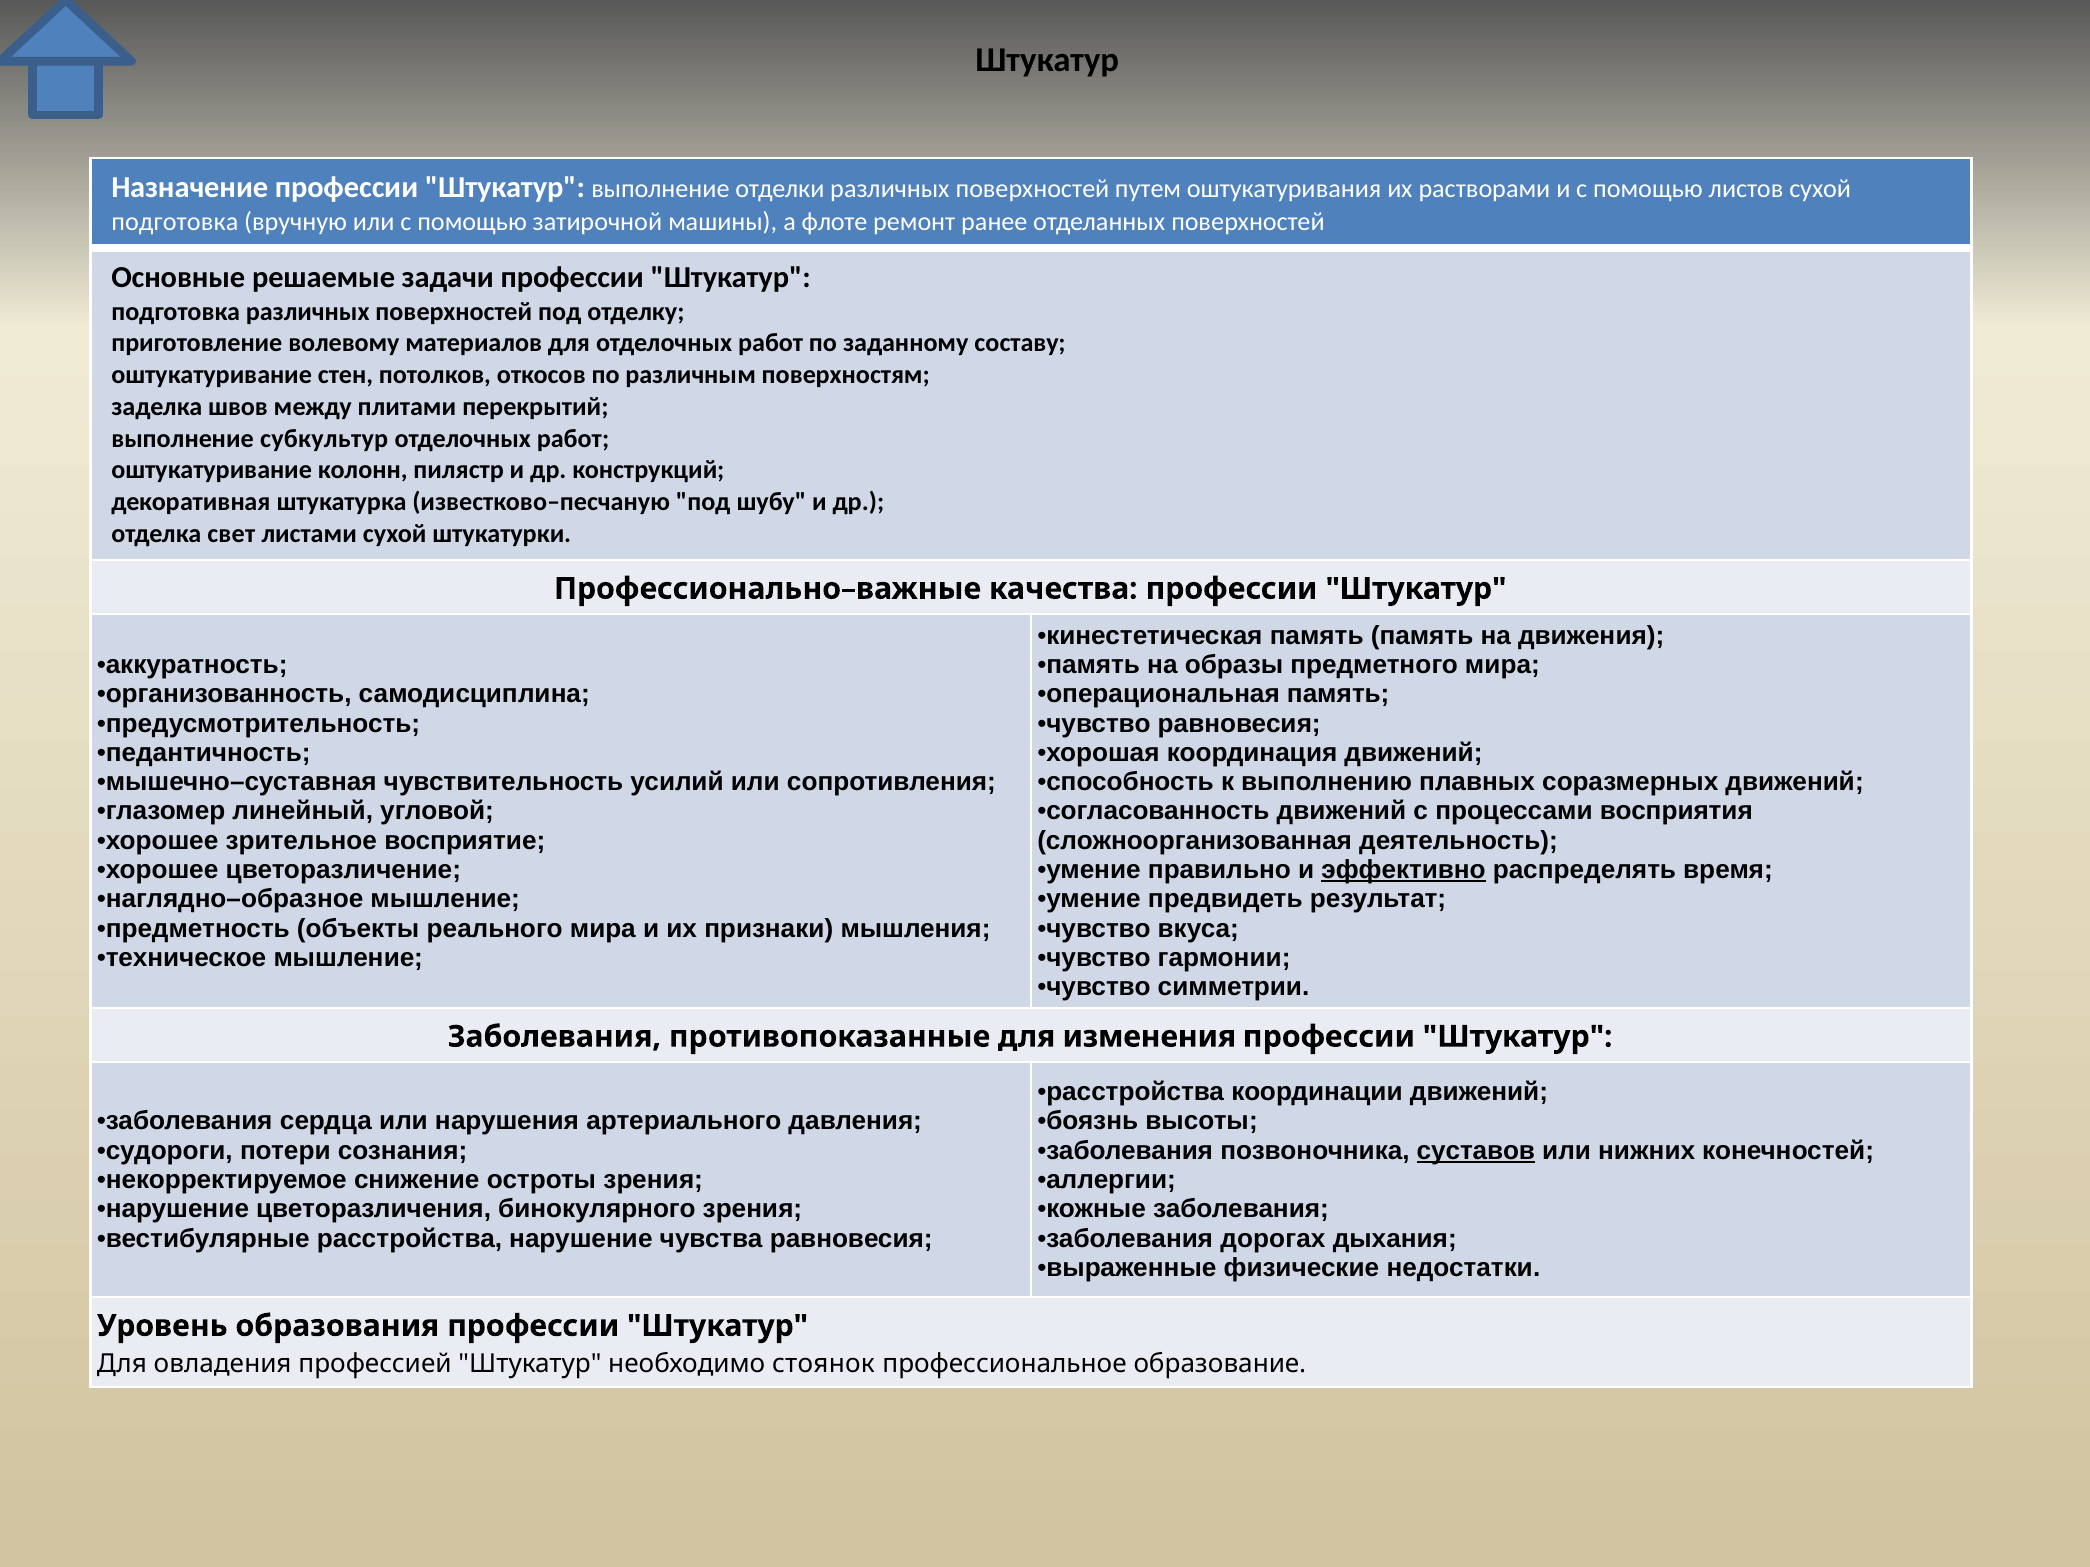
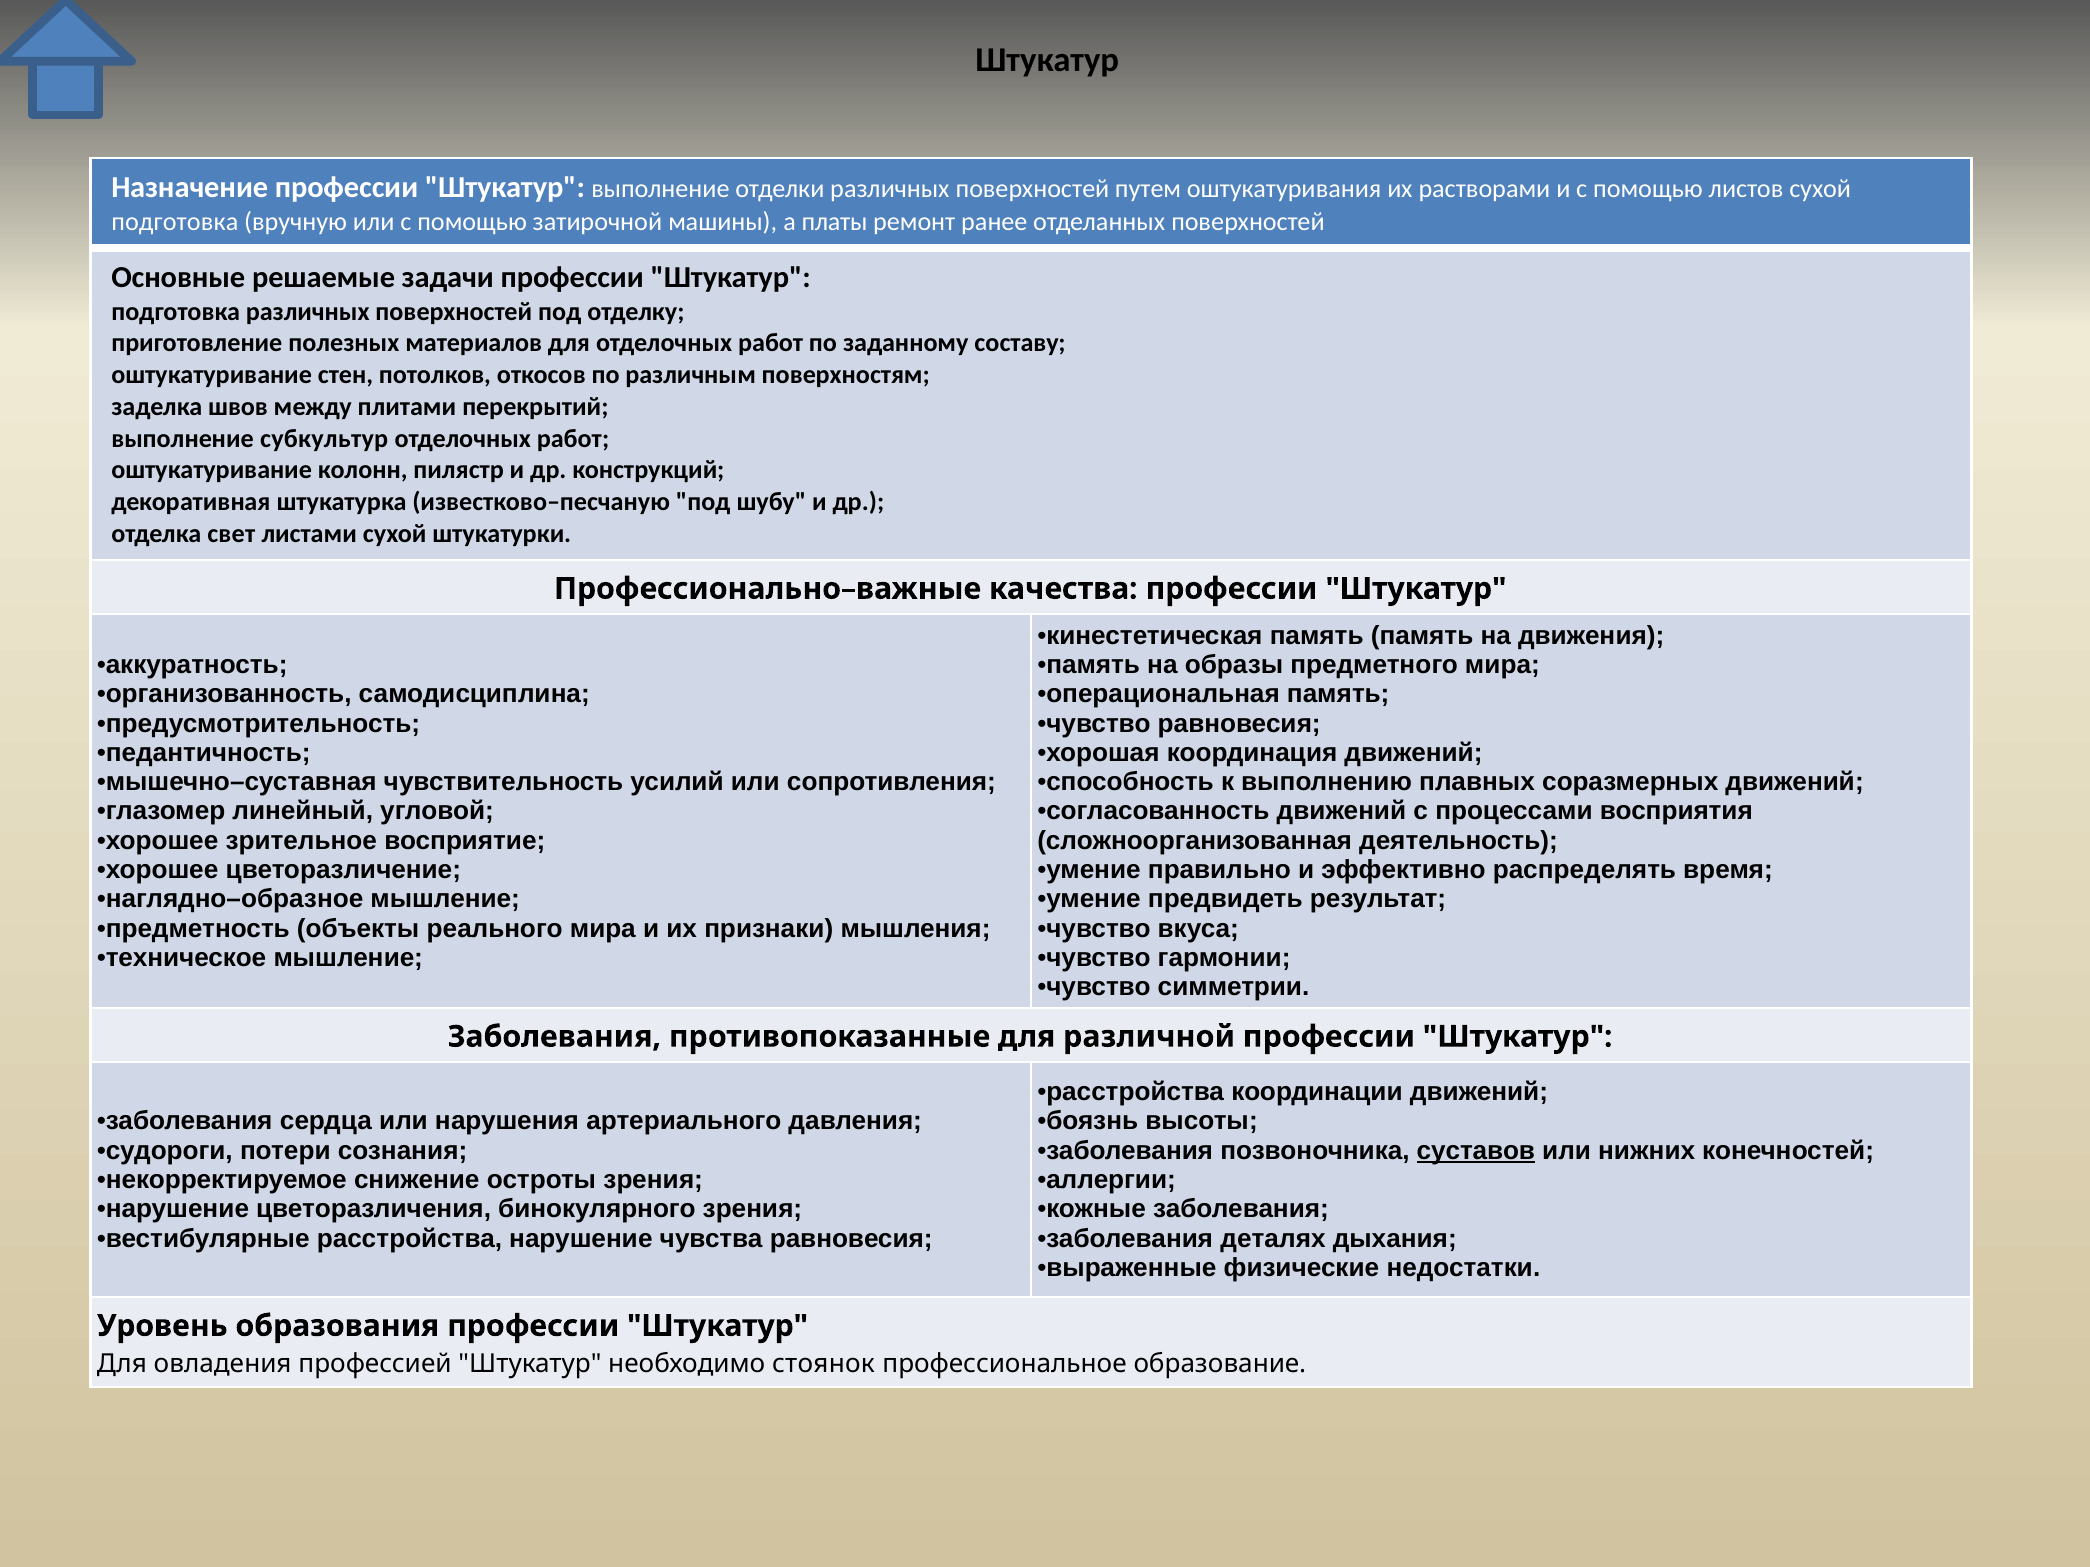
флоте: флоте -> платы
волевому: волевому -> полезных
эффективно underline: present -> none
изменения: изменения -> различной
дорогах: дорогах -> деталях
